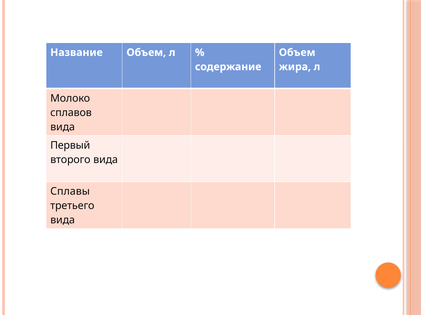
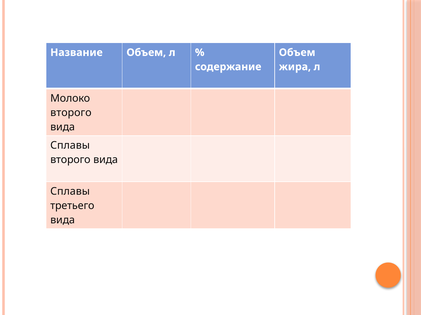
сплавов at (71, 113): сплавов -> второго
Первый at (70, 146): Первый -> Сплавы
